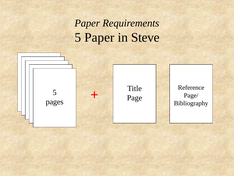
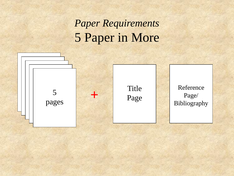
Steve: Steve -> More
